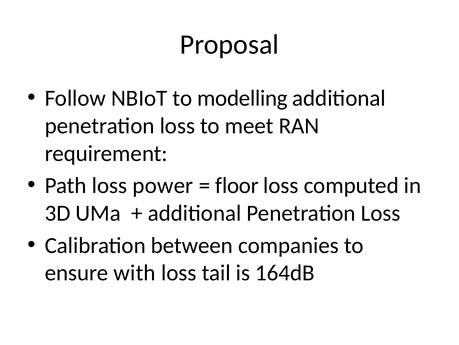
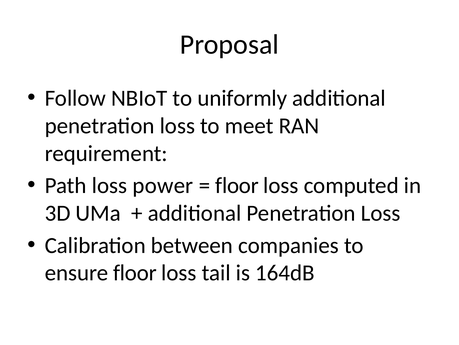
modelling: modelling -> uniformly
ensure with: with -> floor
